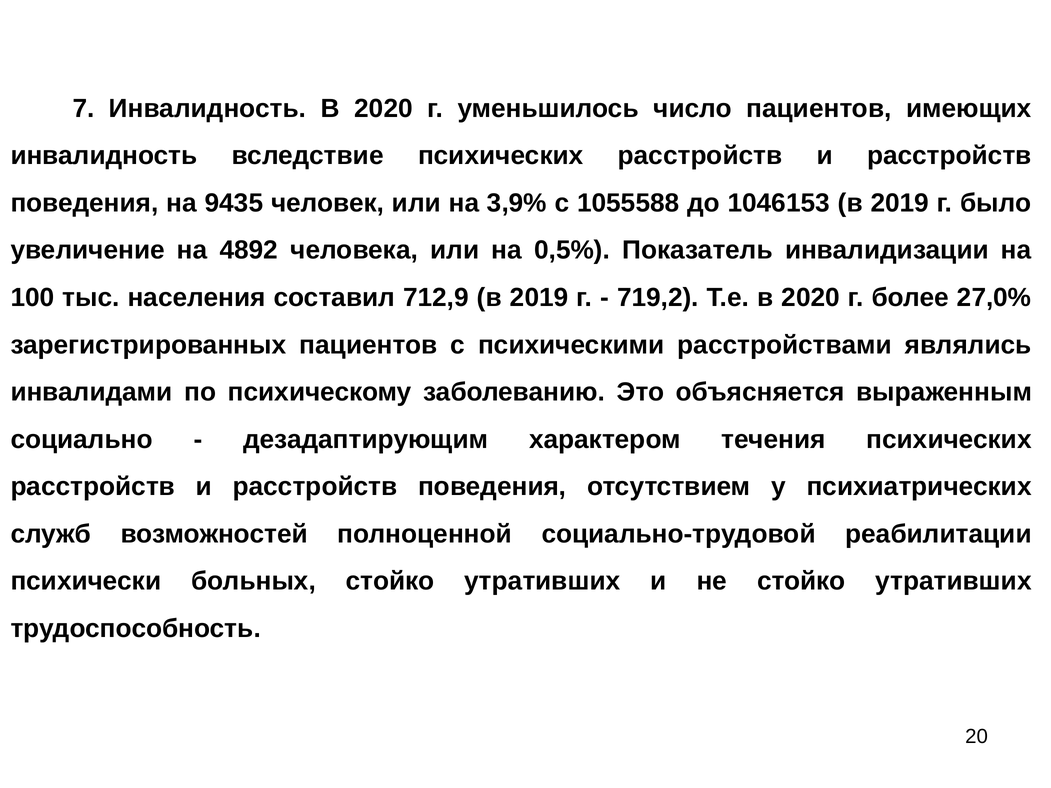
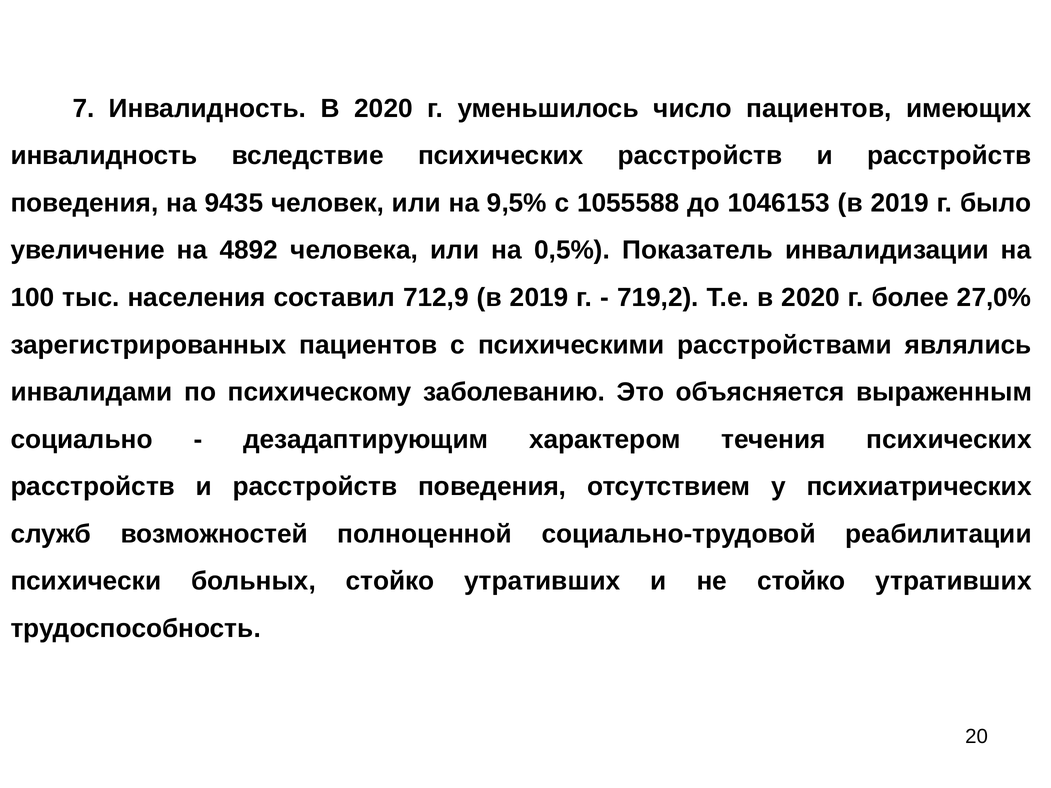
3,9%: 3,9% -> 9,5%
